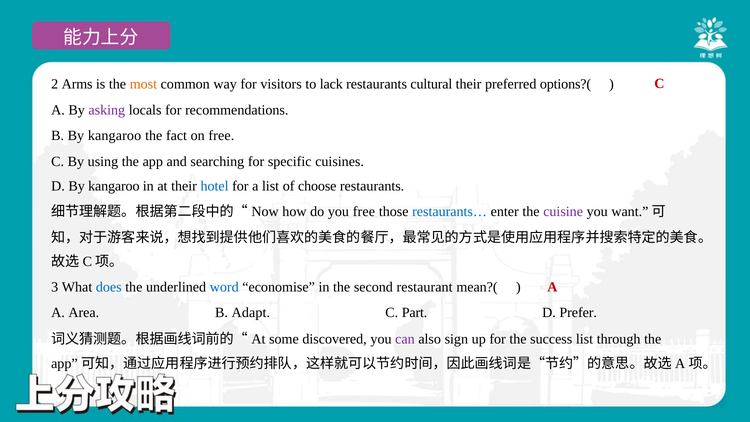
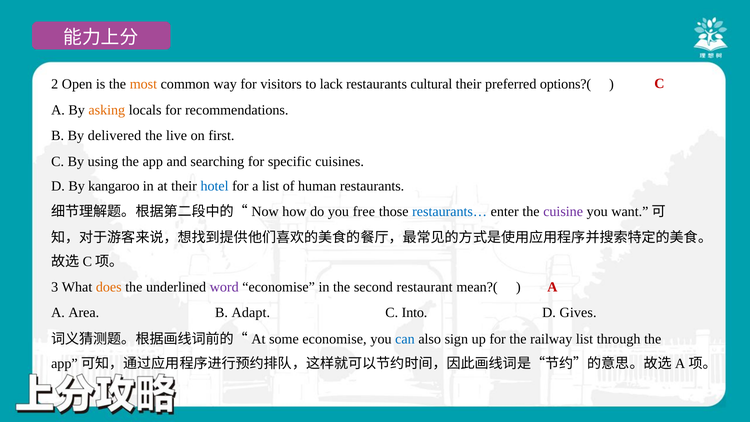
Arms: Arms -> Open
asking colour: purple -> orange
B By kangaroo: kangaroo -> delivered
fact: fact -> live
on free: free -> first
choose: choose -> human
does colour: blue -> orange
word colour: blue -> purple
Part: Part -> Into
Prefer: Prefer -> Gives
some discovered: discovered -> economise
can colour: purple -> blue
success: success -> railway
